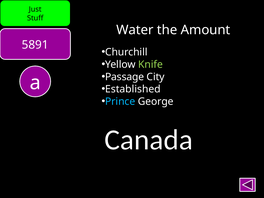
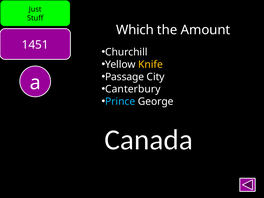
Water: Water -> Which
5891: 5891 -> 1451
Knife colour: light green -> yellow
Established: Established -> Canterbury
